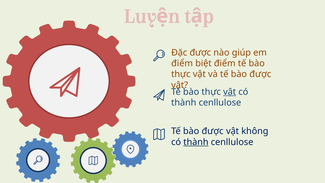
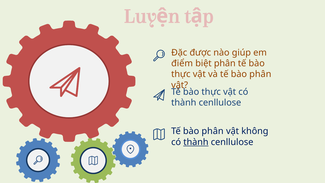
biệt điểm: điểm -> phân
và tế bào được: được -> phân
vật at (230, 92) underline: present -> none
được at (213, 131): được -> phân
